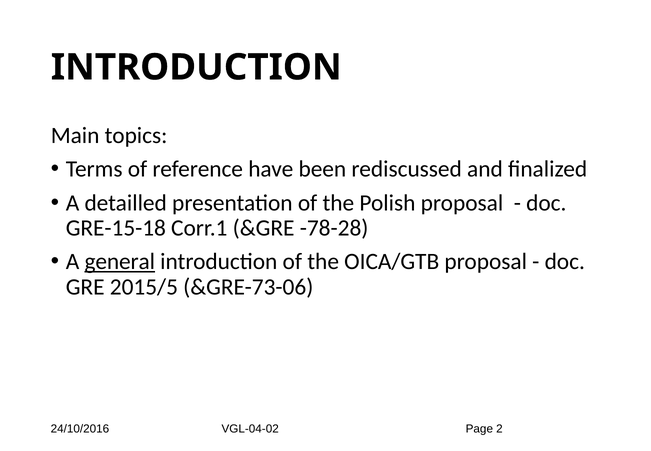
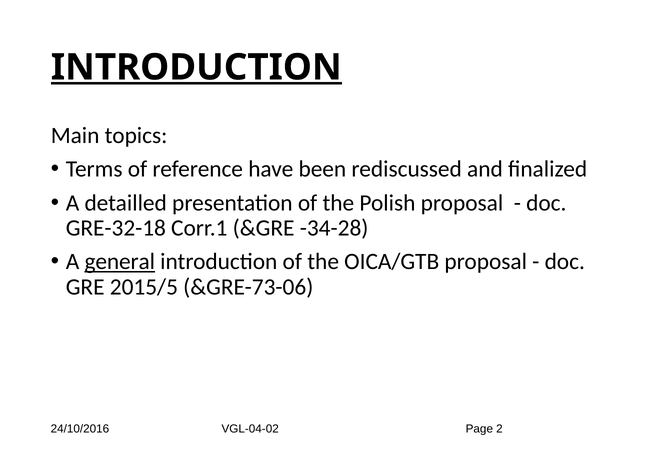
INTRODUCTION at (196, 67) underline: none -> present
GRE-15-18: GRE-15-18 -> GRE-32-18
-78-28: -78-28 -> -34-28
